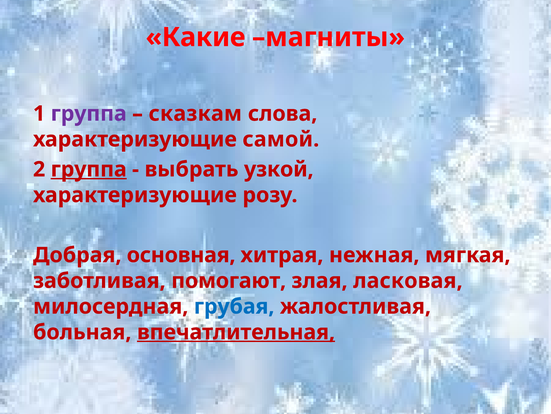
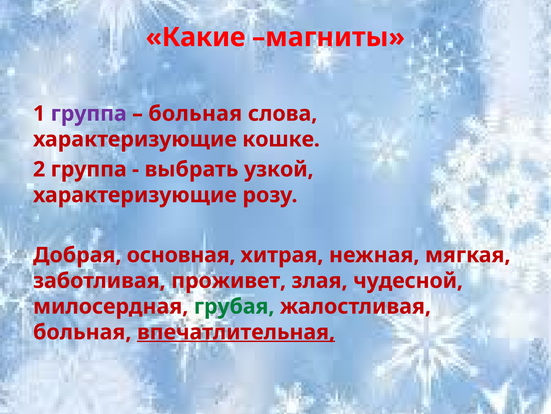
сказкам at (195, 113): сказкам -> больная
самой: самой -> кошке
группа at (89, 169) underline: present -> none
помогают: помогают -> проживет
ласковая: ласковая -> чудесной
грубая colour: blue -> green
